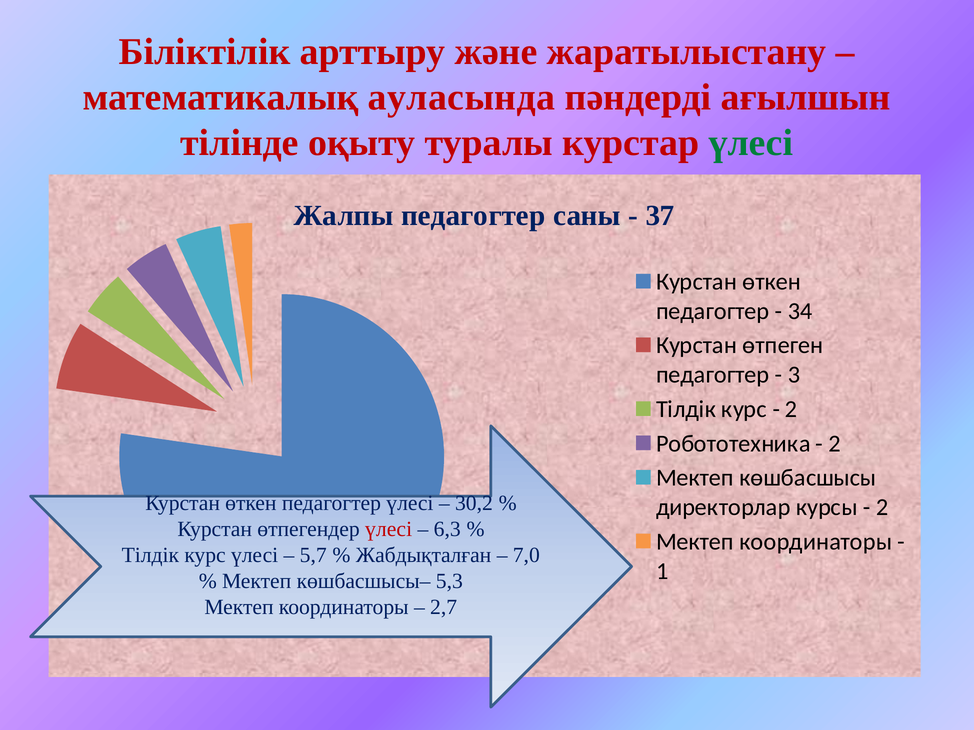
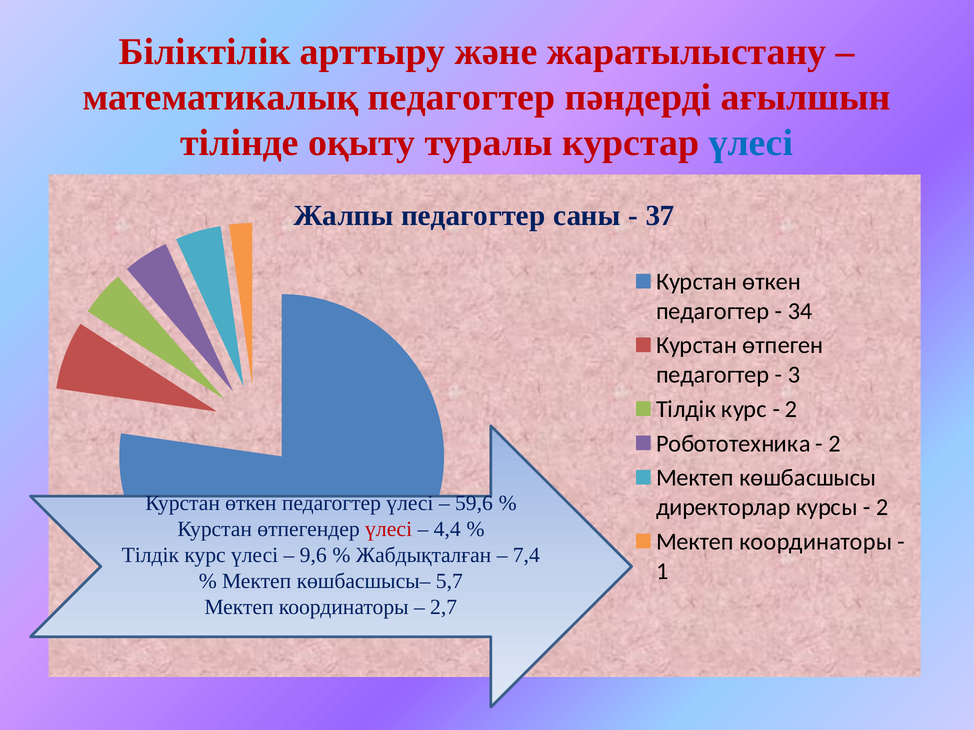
математикалық ауласында: ауласында -> педагогтер
үлесі at (751, 143) colour: green -> blue
30,2: 30,2 -> 59,6
6,3: 6,3 -> 4,4
5,7: 5,7 -> 9,6
7,0: 7,0 -> 7,4
5,3: 5,3 -> 5,7
